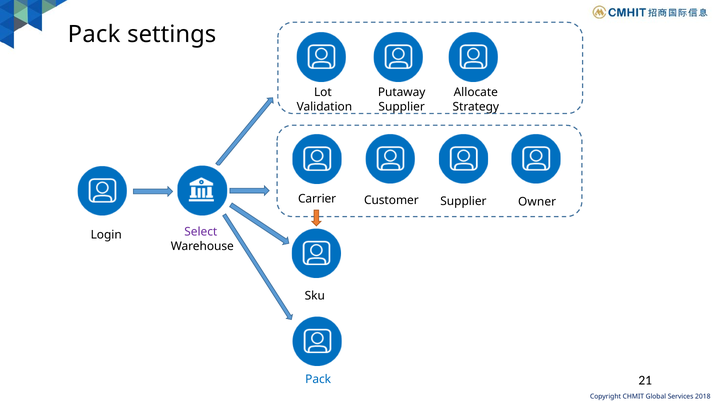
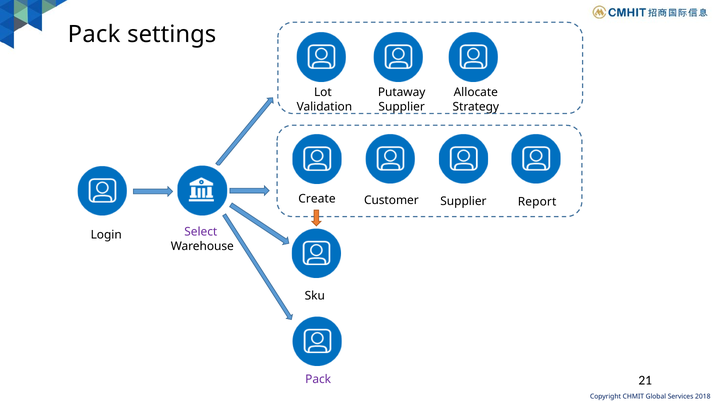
Carrier: Carrier -> Create
Owner: Owner -> Report
Pack at (318, 379) colour: blue -> purple
